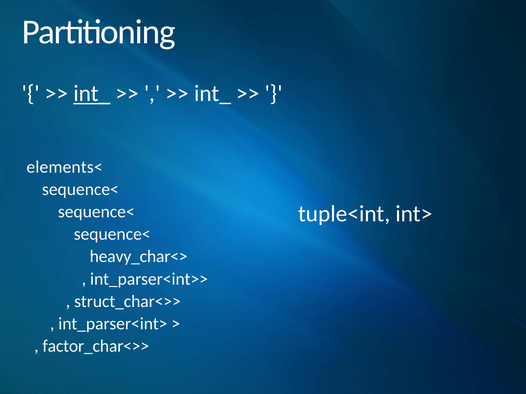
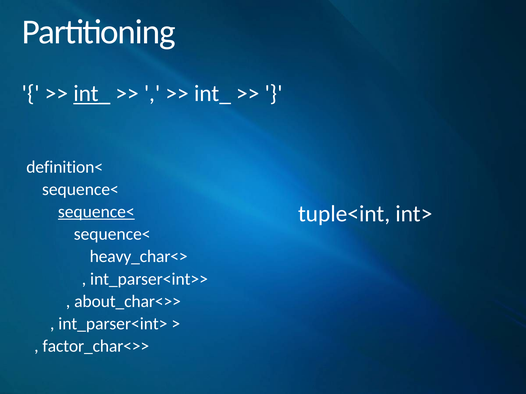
elements<: elements< -> definition<
sequence< at (96, 212) underline: none -> present
struct_char<>>: struct_char<>> -> about_char<>>
